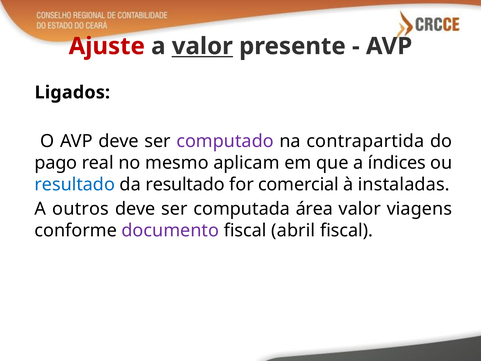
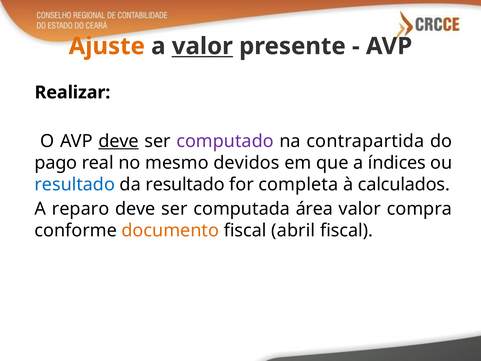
Ajuste colour: red -> orange
Ligados: Ligados -> Realizar
deve at (119, 141) underline: none -> present
aplicam: aplicam -> devidos
comercial: comercial -> completa
instaladas: instaladas -> calculados
outros: outros -> reparo
viagens: viagens -> compra
documento colour: purple -> orange
